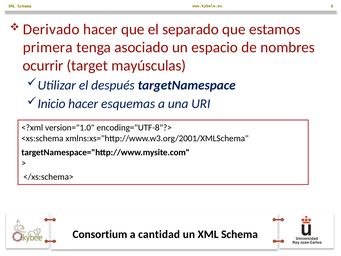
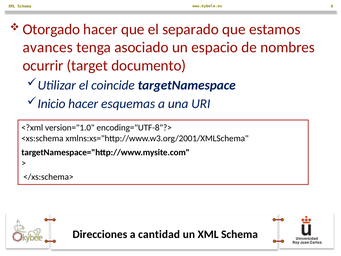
Derivado: Derivado -> Otorgado
primera: primera -> avances
mayúsculas: mayúsculas -> documento
después: después -> coincide
Consortium: Consortium -> Direcciones
